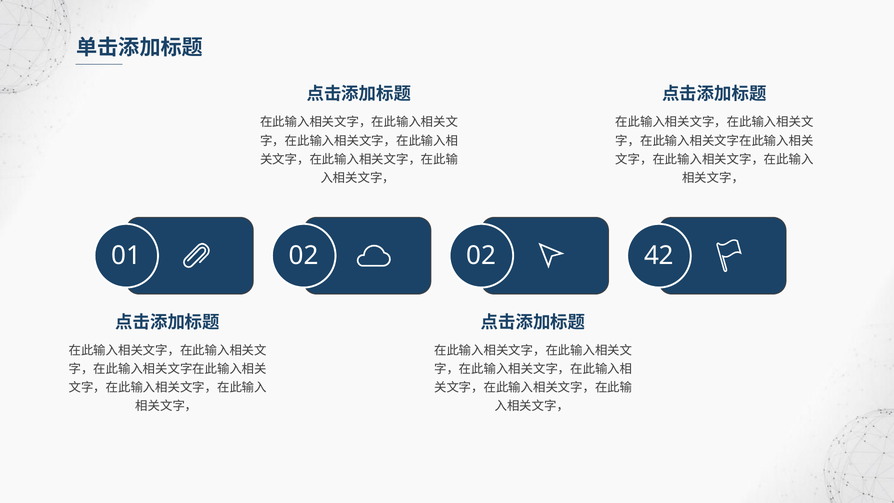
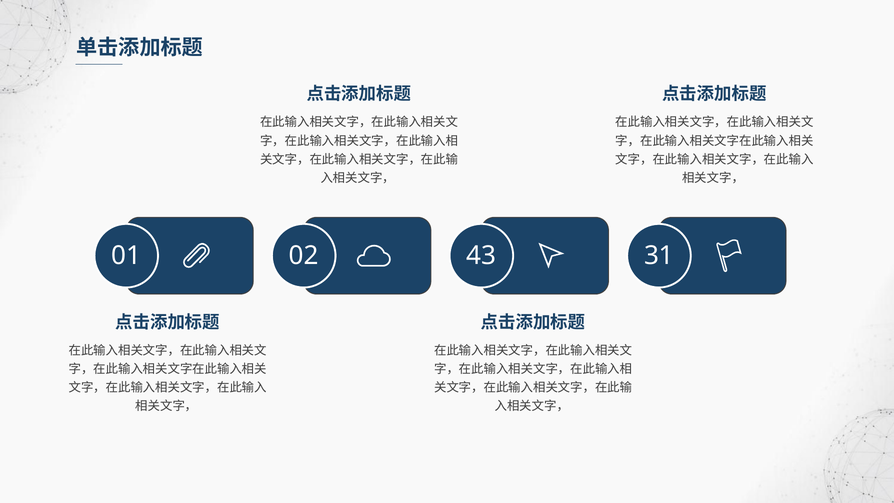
01 02: 02 -> 43
42: 42 -> 31
